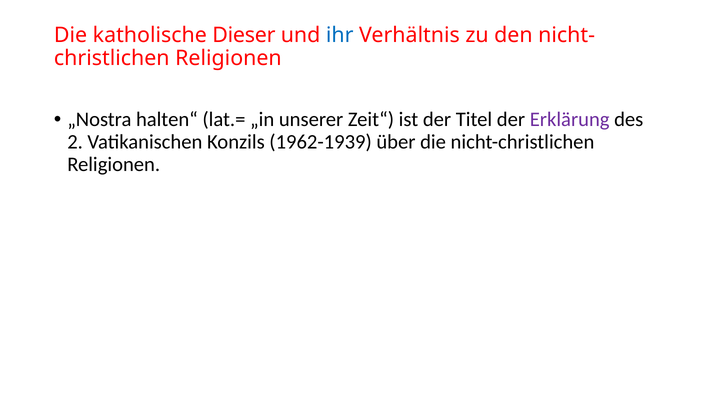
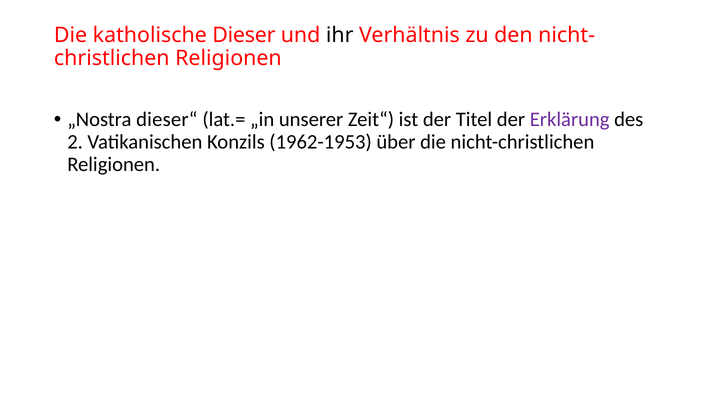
ihr colour: blue -> black
halten“: halten“ -> dieser“
1962-1939: 1962-1939 -> 1962-1953
